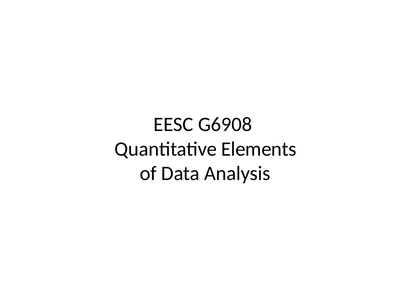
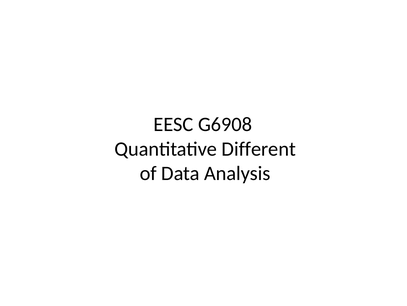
Elements: Elements -> Different
